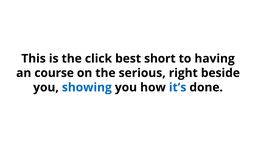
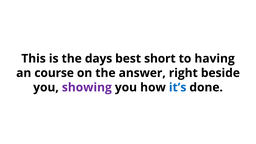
click: click -> days
serious: serious -> answer
showing colour: blue -> purple
